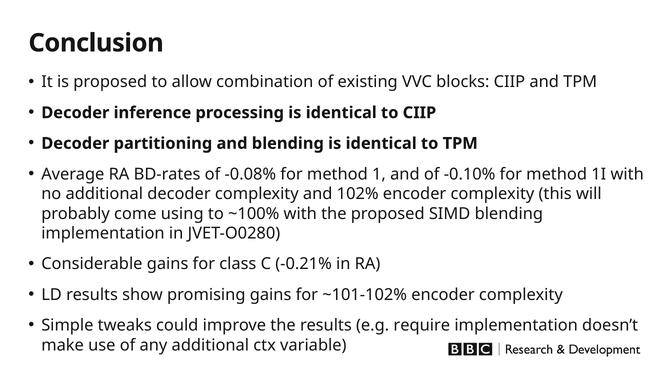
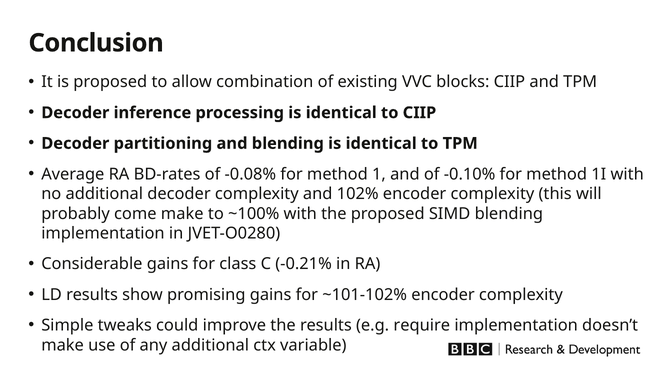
come using: using -> make
